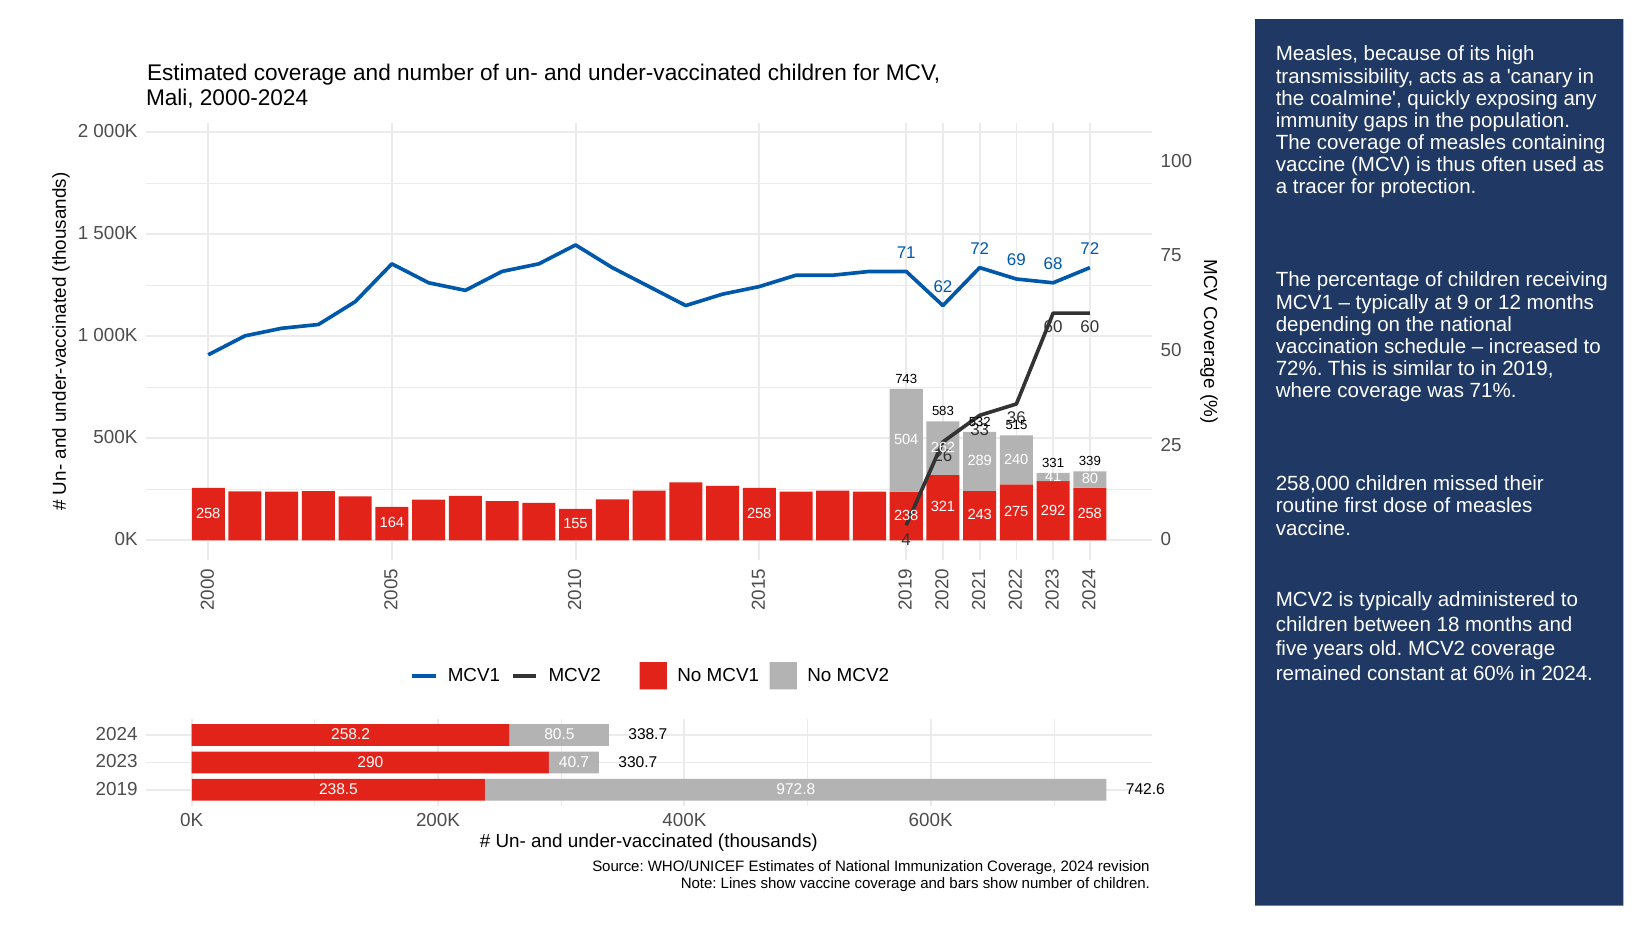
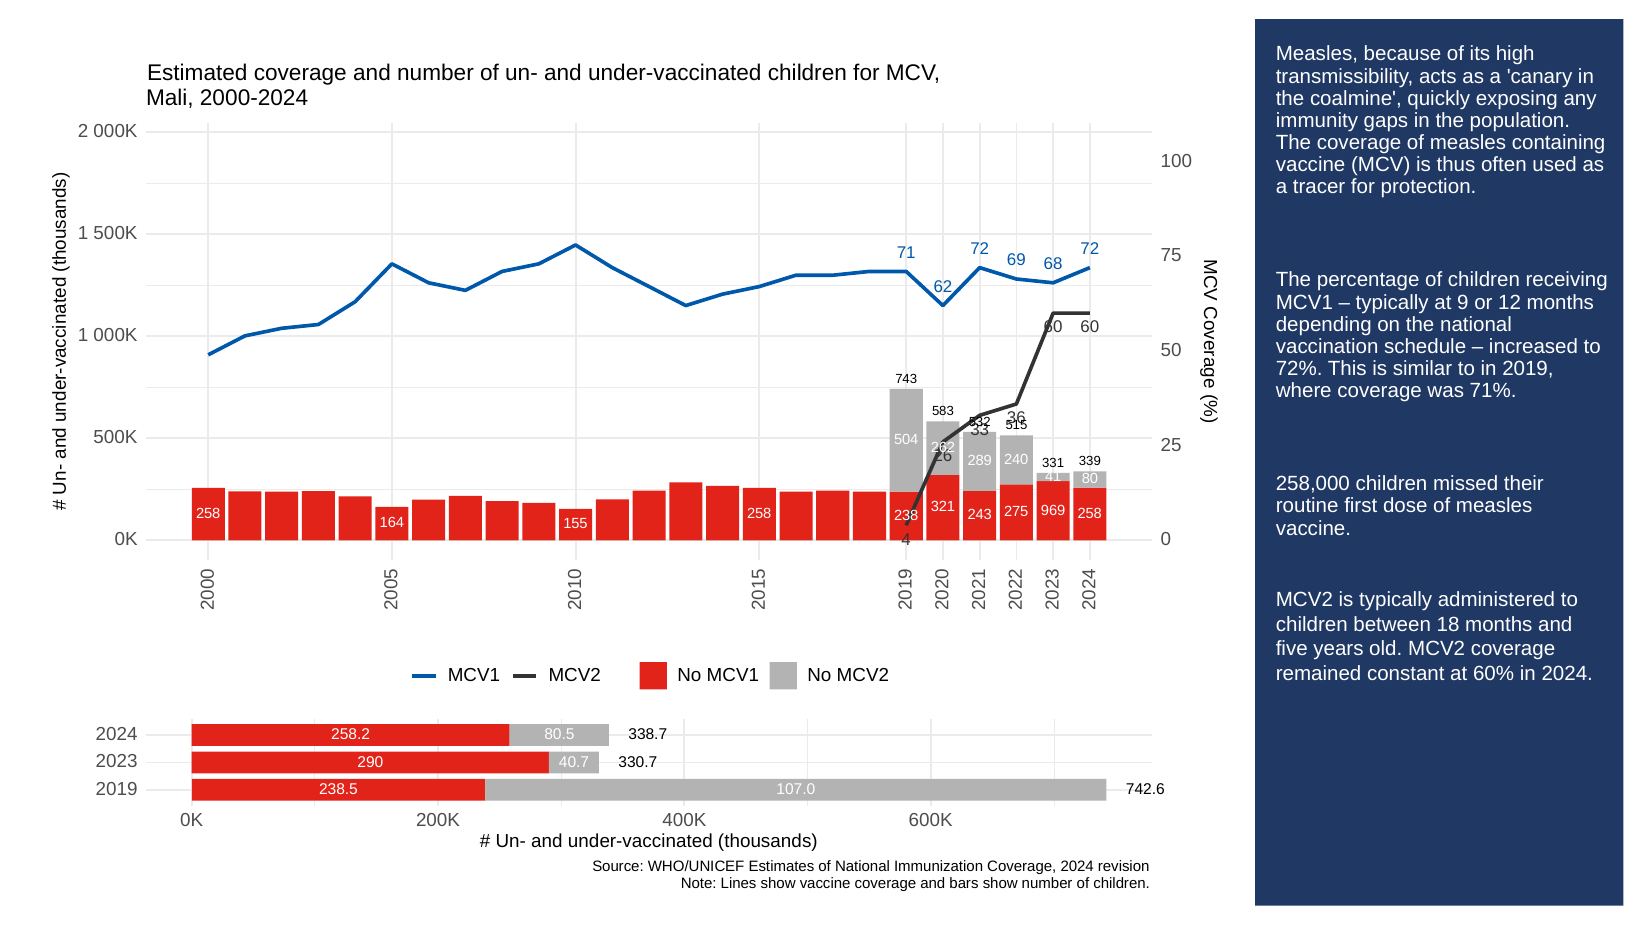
292: 292 -> 969
972.8: 972.8 -> 107.0
